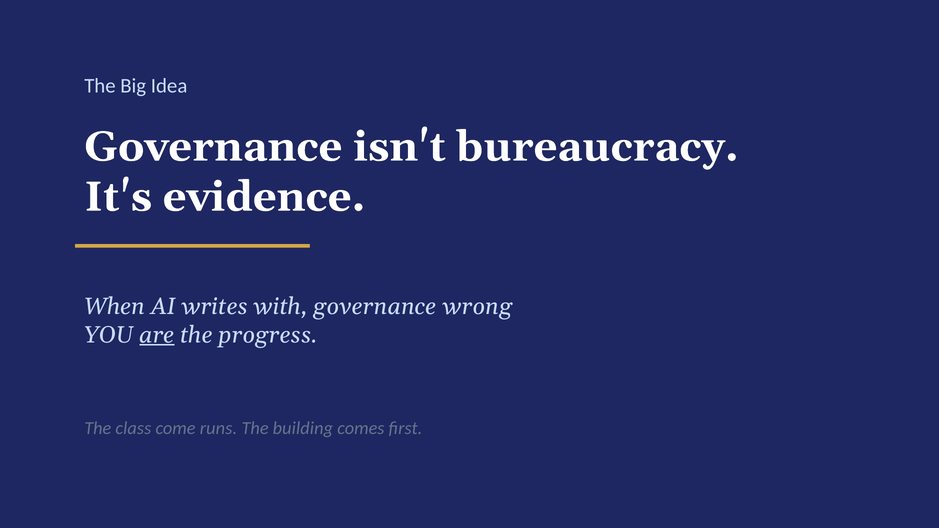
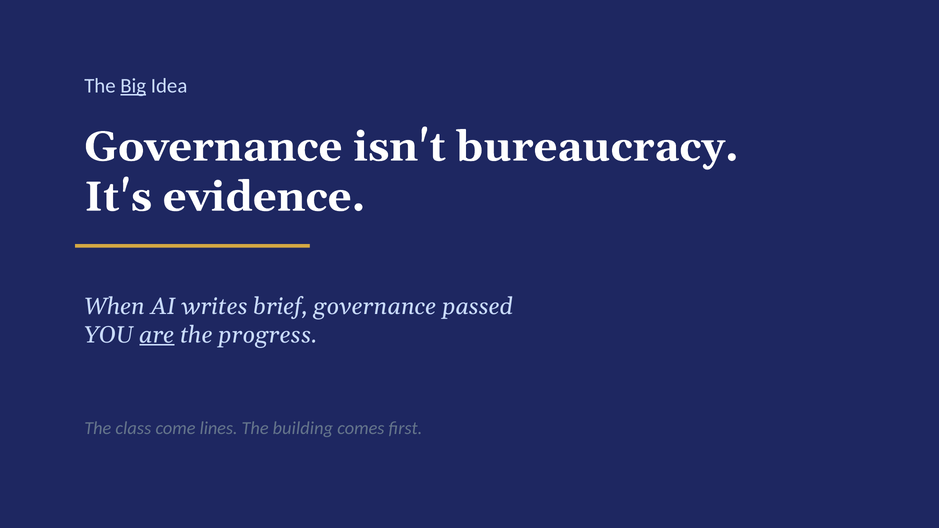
Big underline: none -> present
with: with -> brief
wrong: wrong -> passed
runs: runs -> lines
